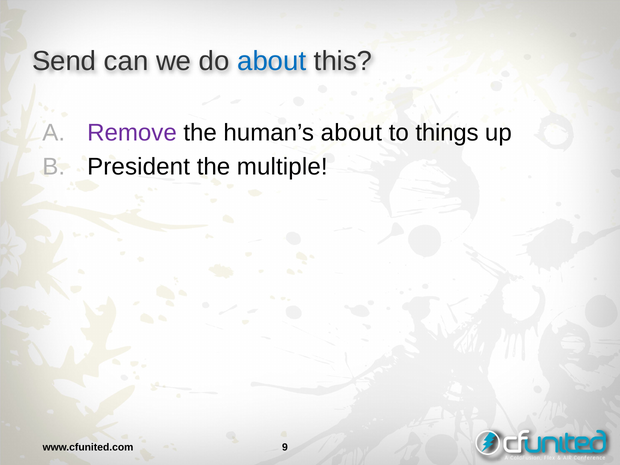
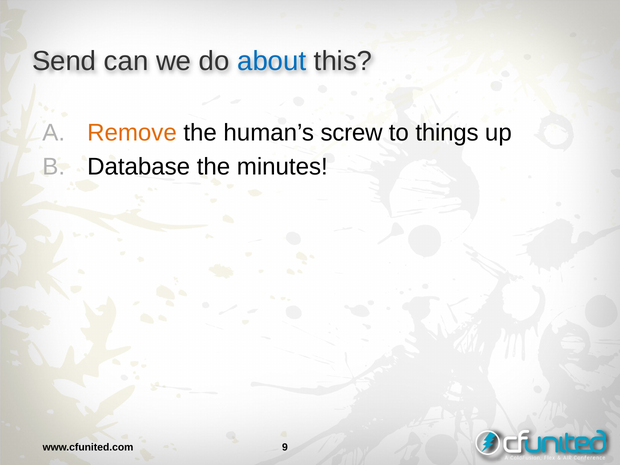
Remove colour: purple -> orange
human’s about: about -> screw
President: President -> Database
multiple: multiple -> minutes
